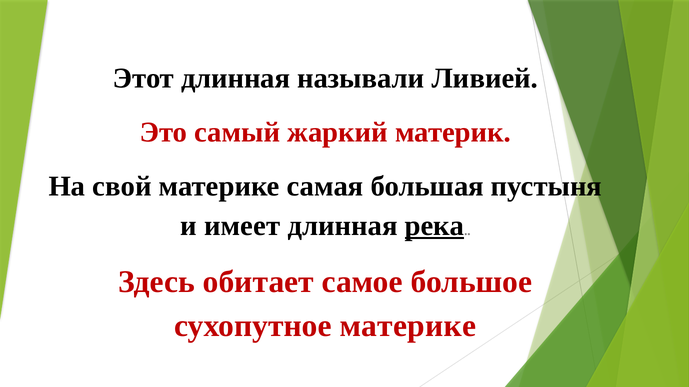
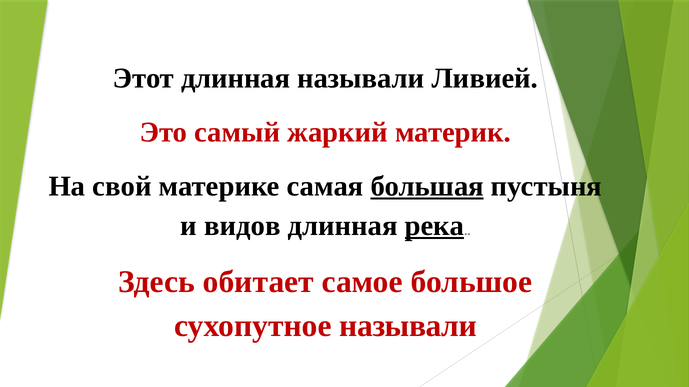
большая underline: none -> present
имеет: имеет -> видов
сухопутное материке: материке -> называли
